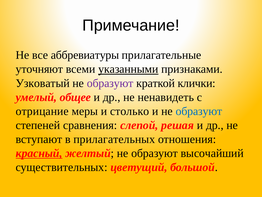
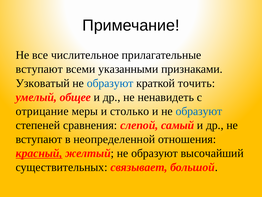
аббревиатуры: аббревиатуры -> числительное
уточняют at (39, 69): уточняют -> вступают
указанными underline: present -> none
образуют at (110, 83) colour: purple -> blue
клички: клички -> точить
решая: решая -> самый
прилагательных: прилагательных -> неопределенной
цветущий: цветущий -> связывает
